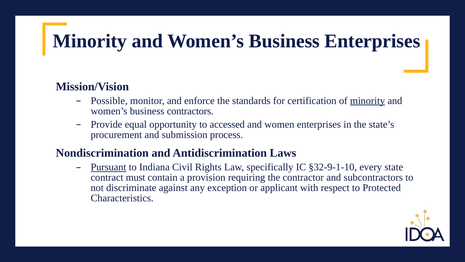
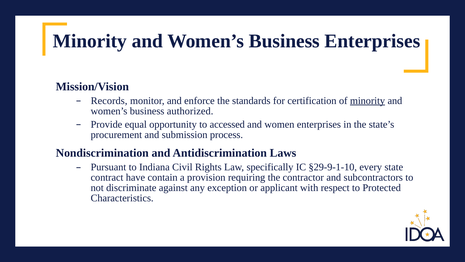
Possible: Possible -> Records
contractors: contractors -> authorized
Pursuant underline: present -> none
§32-9-1-10: §32-9-1-10 -> §29-9-1-10
must: must -> have
